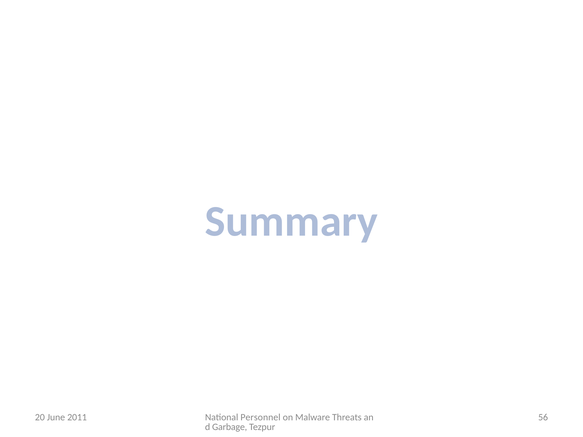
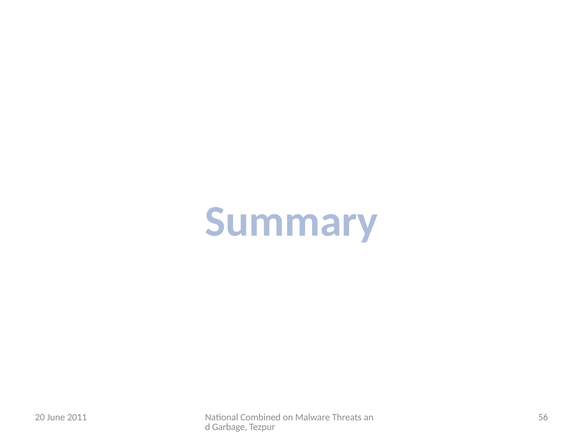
Personnel: Personnel -> Combined
